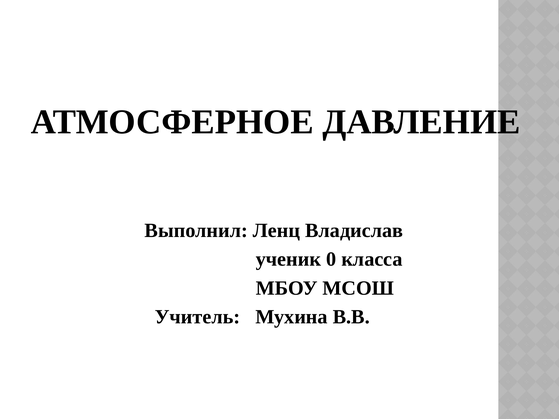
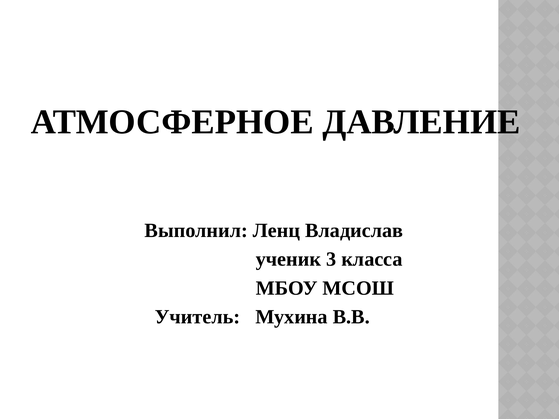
0: 0 -> 3
